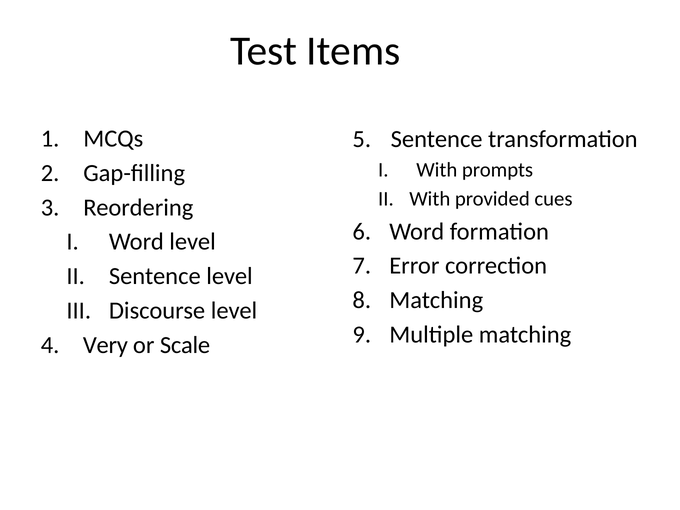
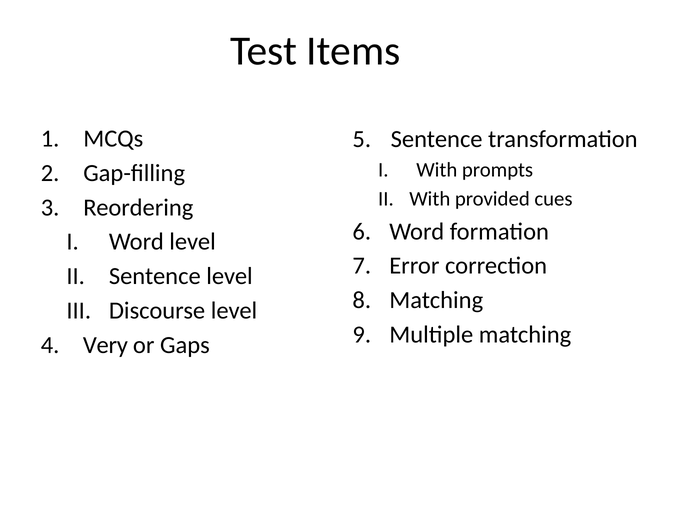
Scale: Scale -> Gaps
